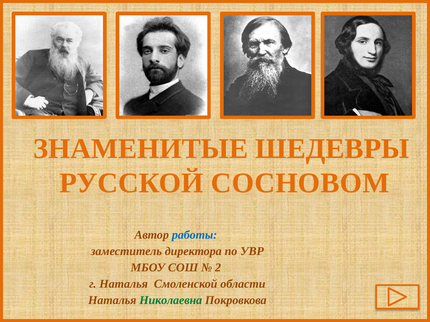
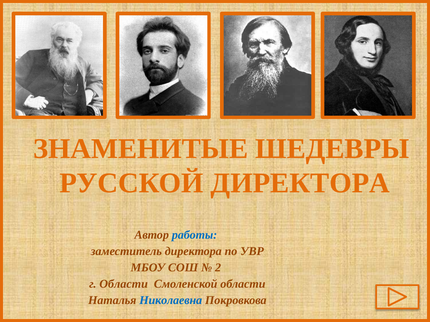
РУССКОЙ СОСНОВОМ: СОСНОВОМ -> ДИРЕКТОРА
г Наталья: Наталья -> Области
Николаевна colour: green -> blue
